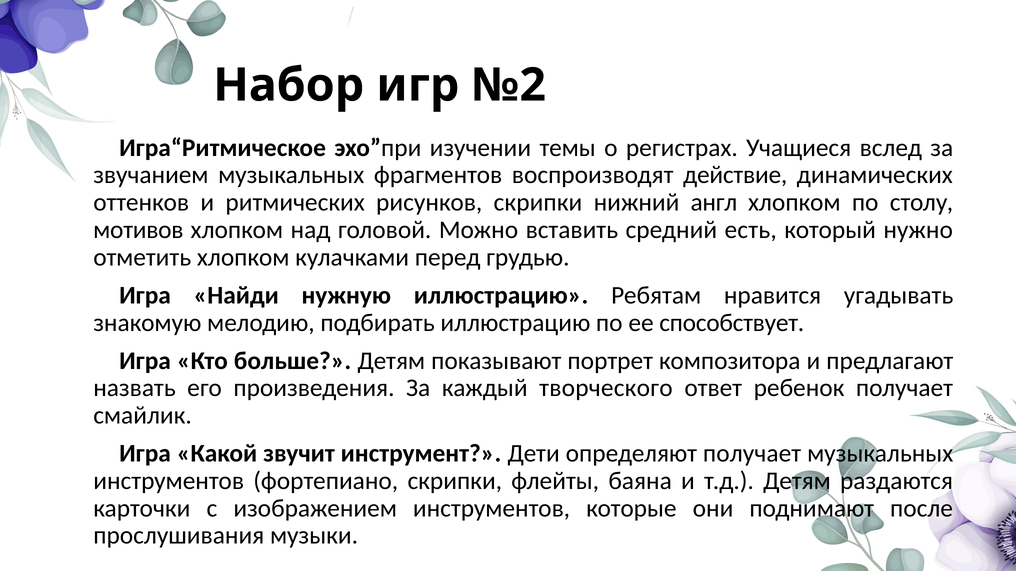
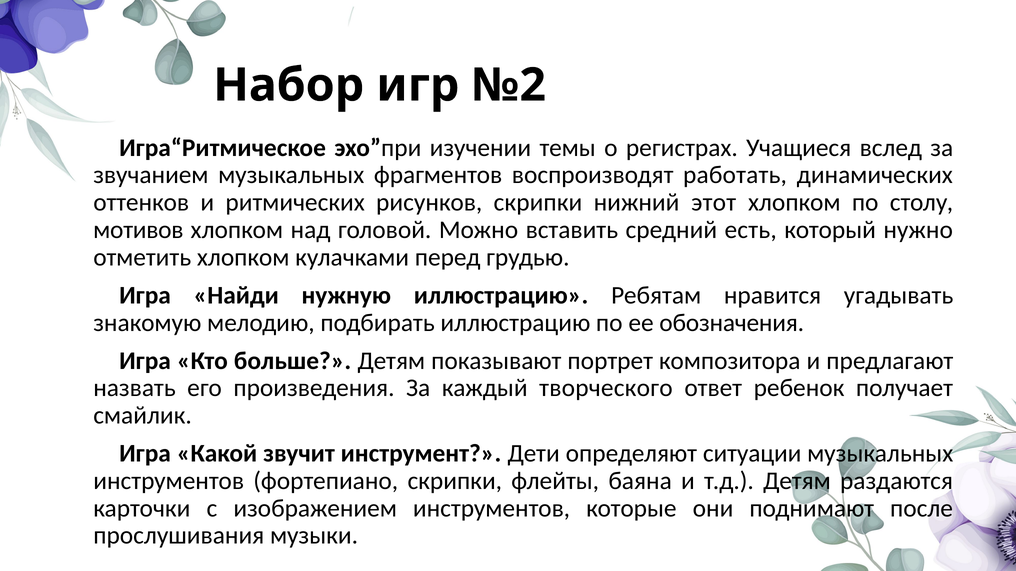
действие: действие -> работать
англ: англ -> этот
способствует: способствует -> обозначения
определяют получает: получает -> ситуации
